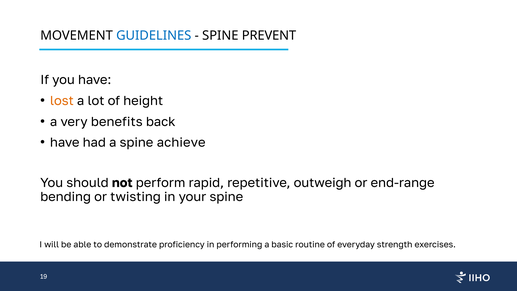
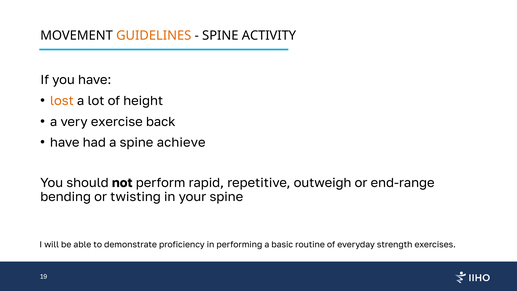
GUIDELINES colour: blue -> orange
PREVENT: PREVENT -> ACTIVITY
benefits: benefits -> exercise
